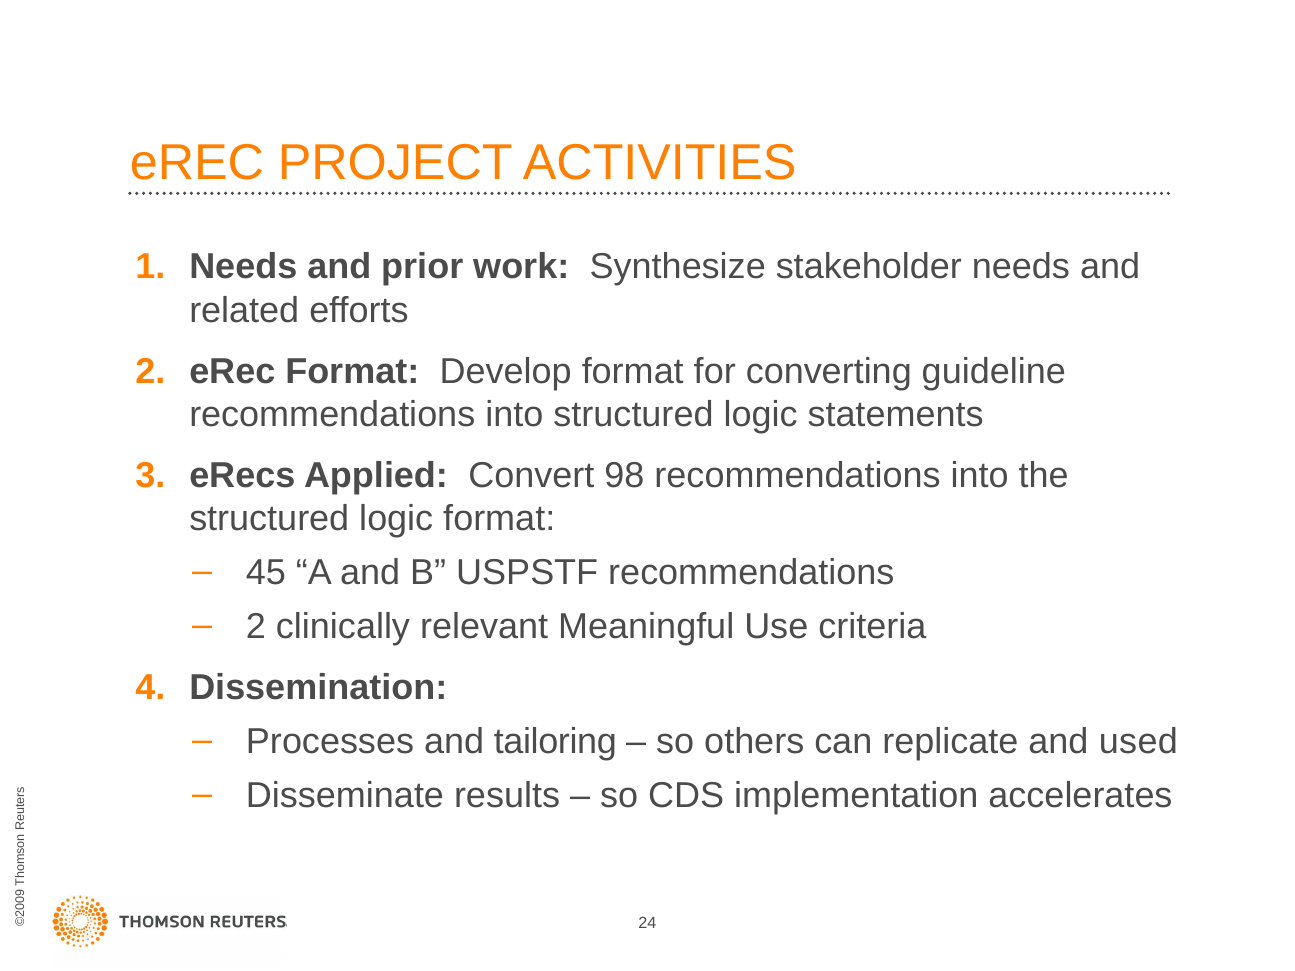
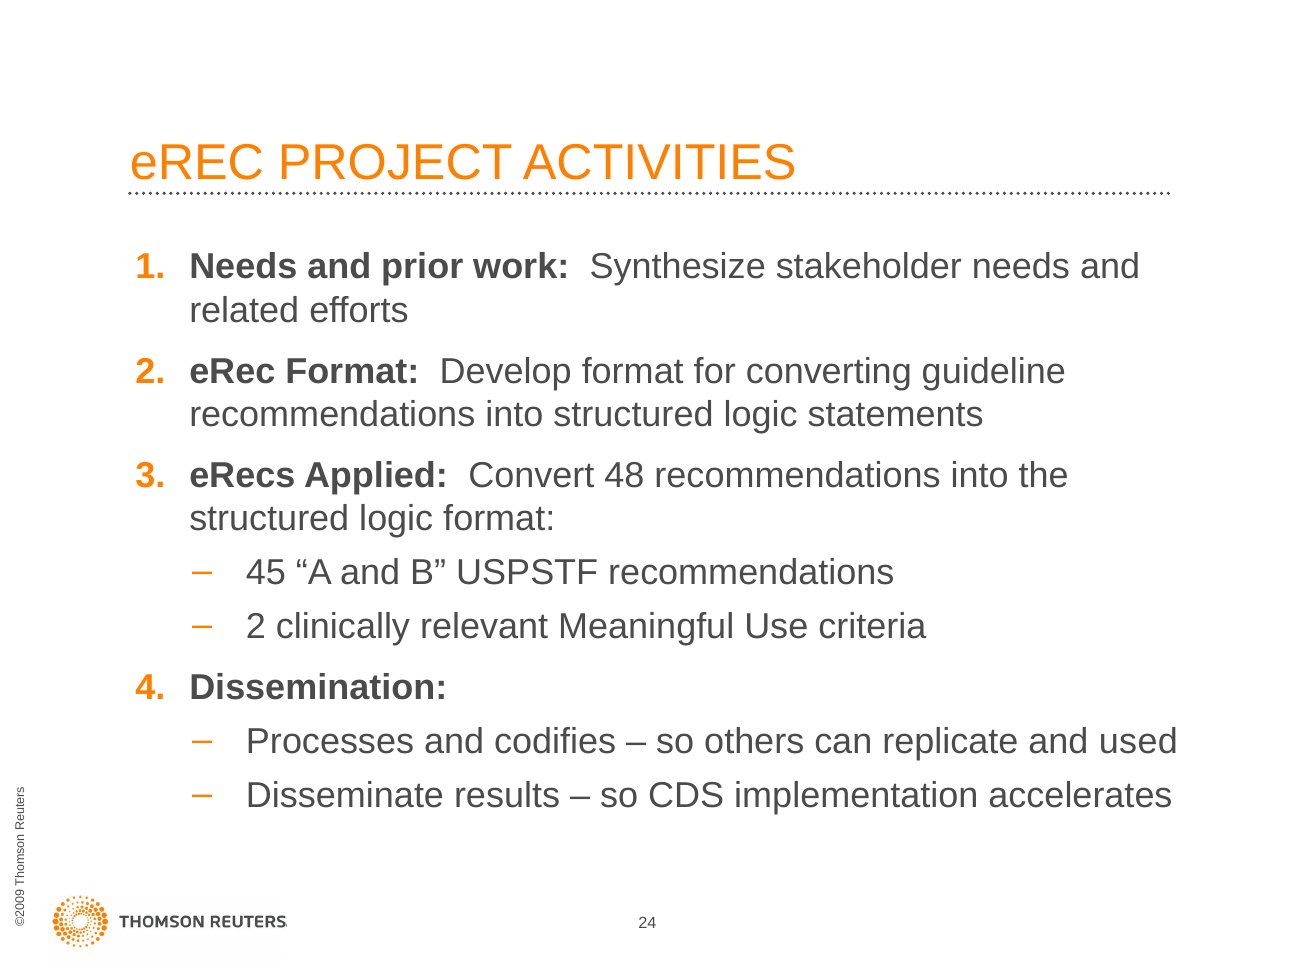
98: 98 -> 48
tailoring: tailoring -> codifies
